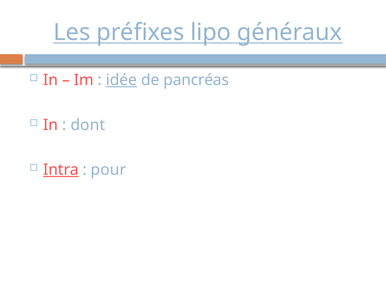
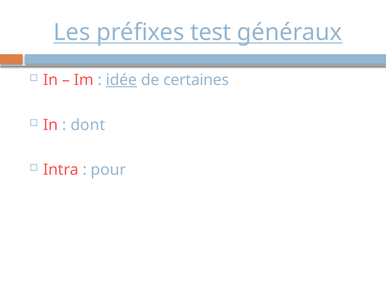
lipo: lipo -> test
pancréas: pancréas -> certaines
Intra underline: present -> none
